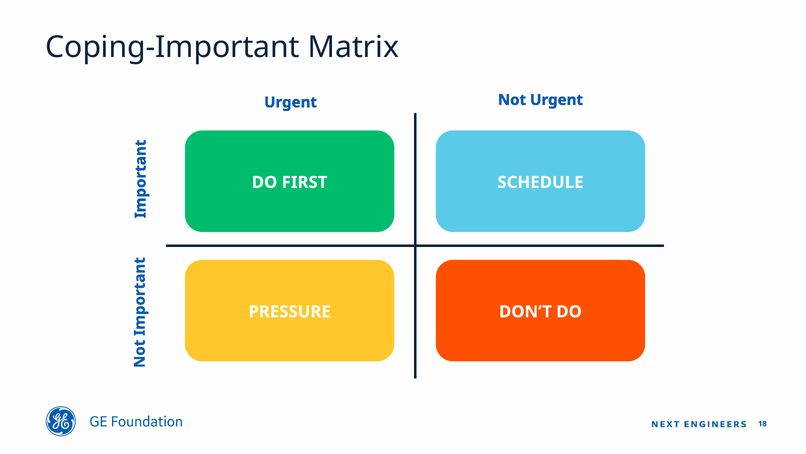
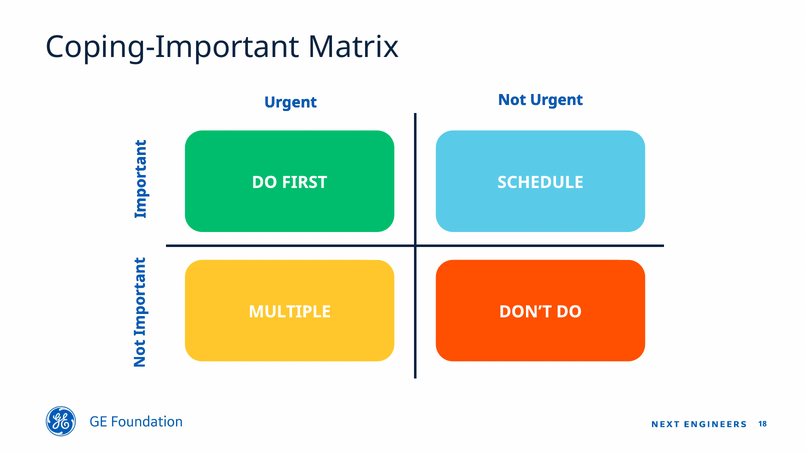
PRESSURE: PRESSURE -> MULTIPLE
